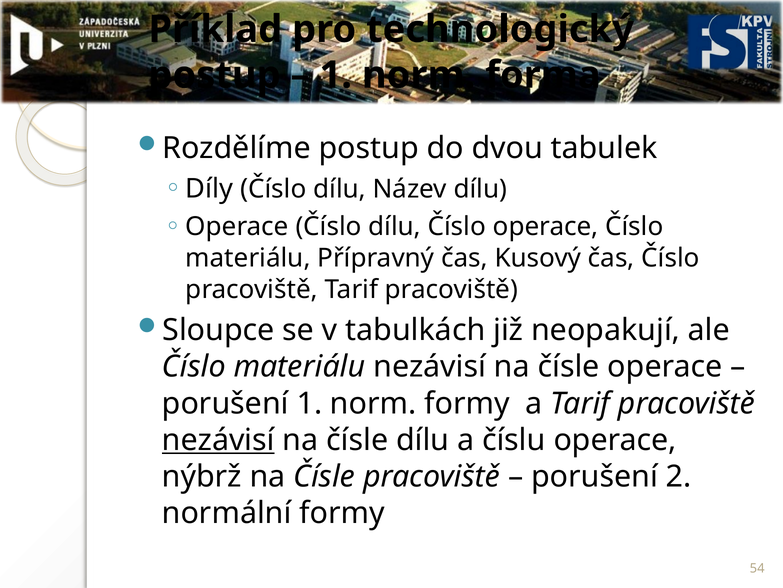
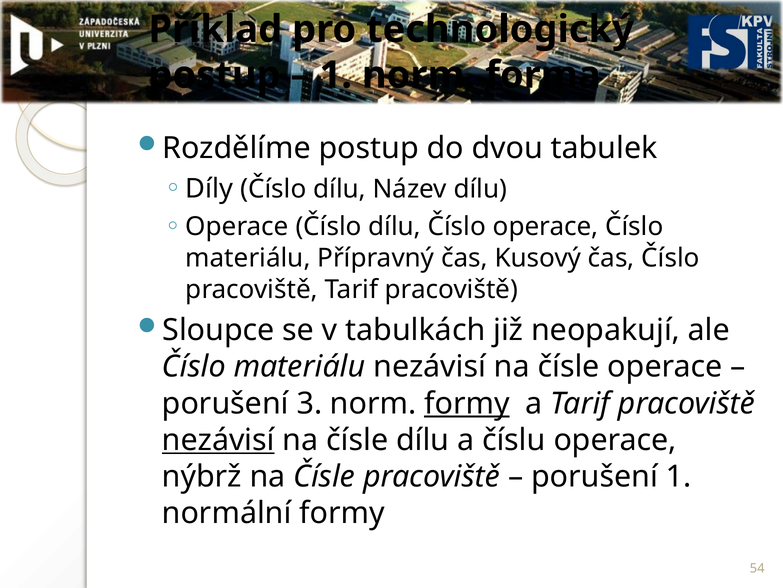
porušení 1: 1 -> 3
formy at (467, 403) underline: none -> present
porušení 2: 2 -> 1
